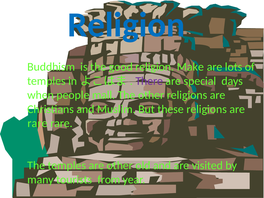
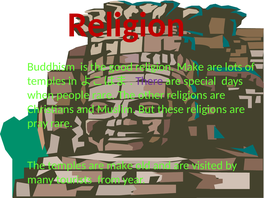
Religion at (126, 25) colour: blue -> red
people mall: mall -> rare
rare at (38, 123): rare -> pray
are other: other -> make
